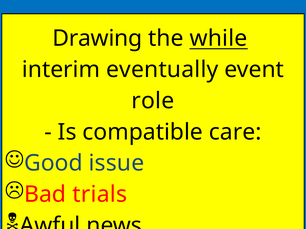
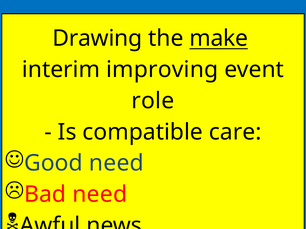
while: while -> make
eventually: eventually -> improving
Good issue: issue -> need
Bad trials: trials -> need
